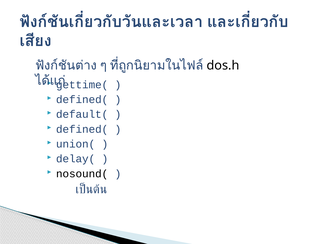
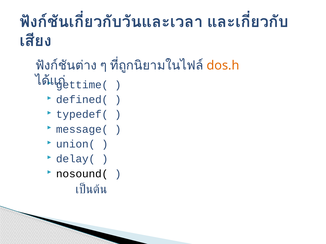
dos.h colour: black -> orange
default(: default( -> typedef(
defined( at (82, 129): defined( -> message(
